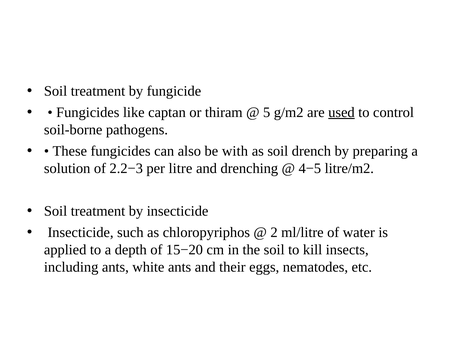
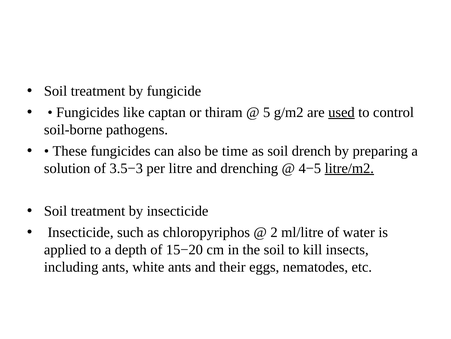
with: with -> time
2.2−3: 2.2−3 -> 3.5−3
litre/m2 underline: none -> present
